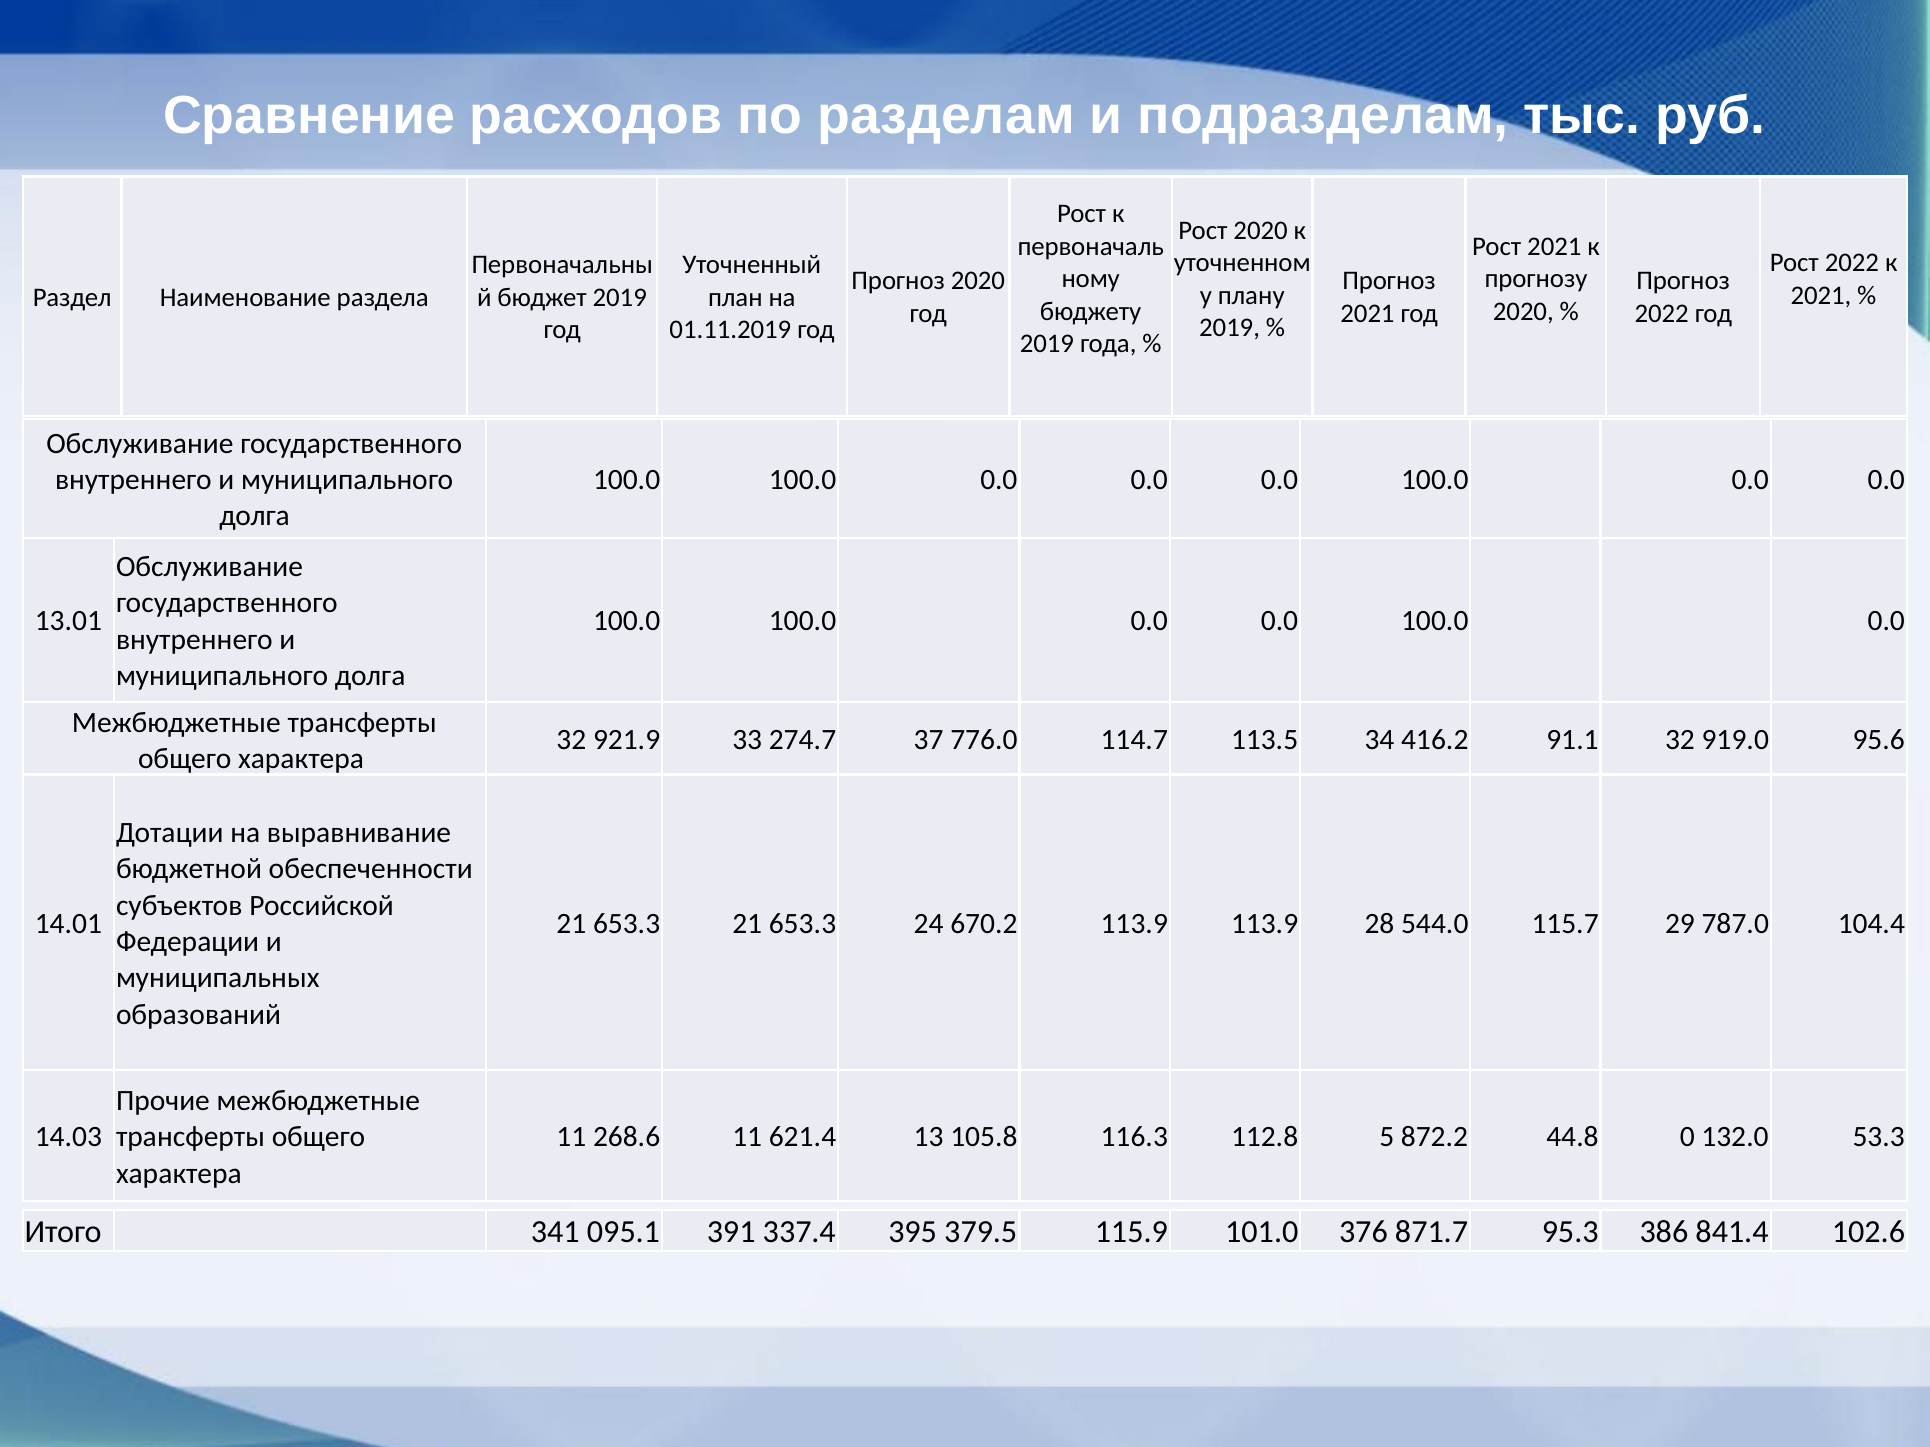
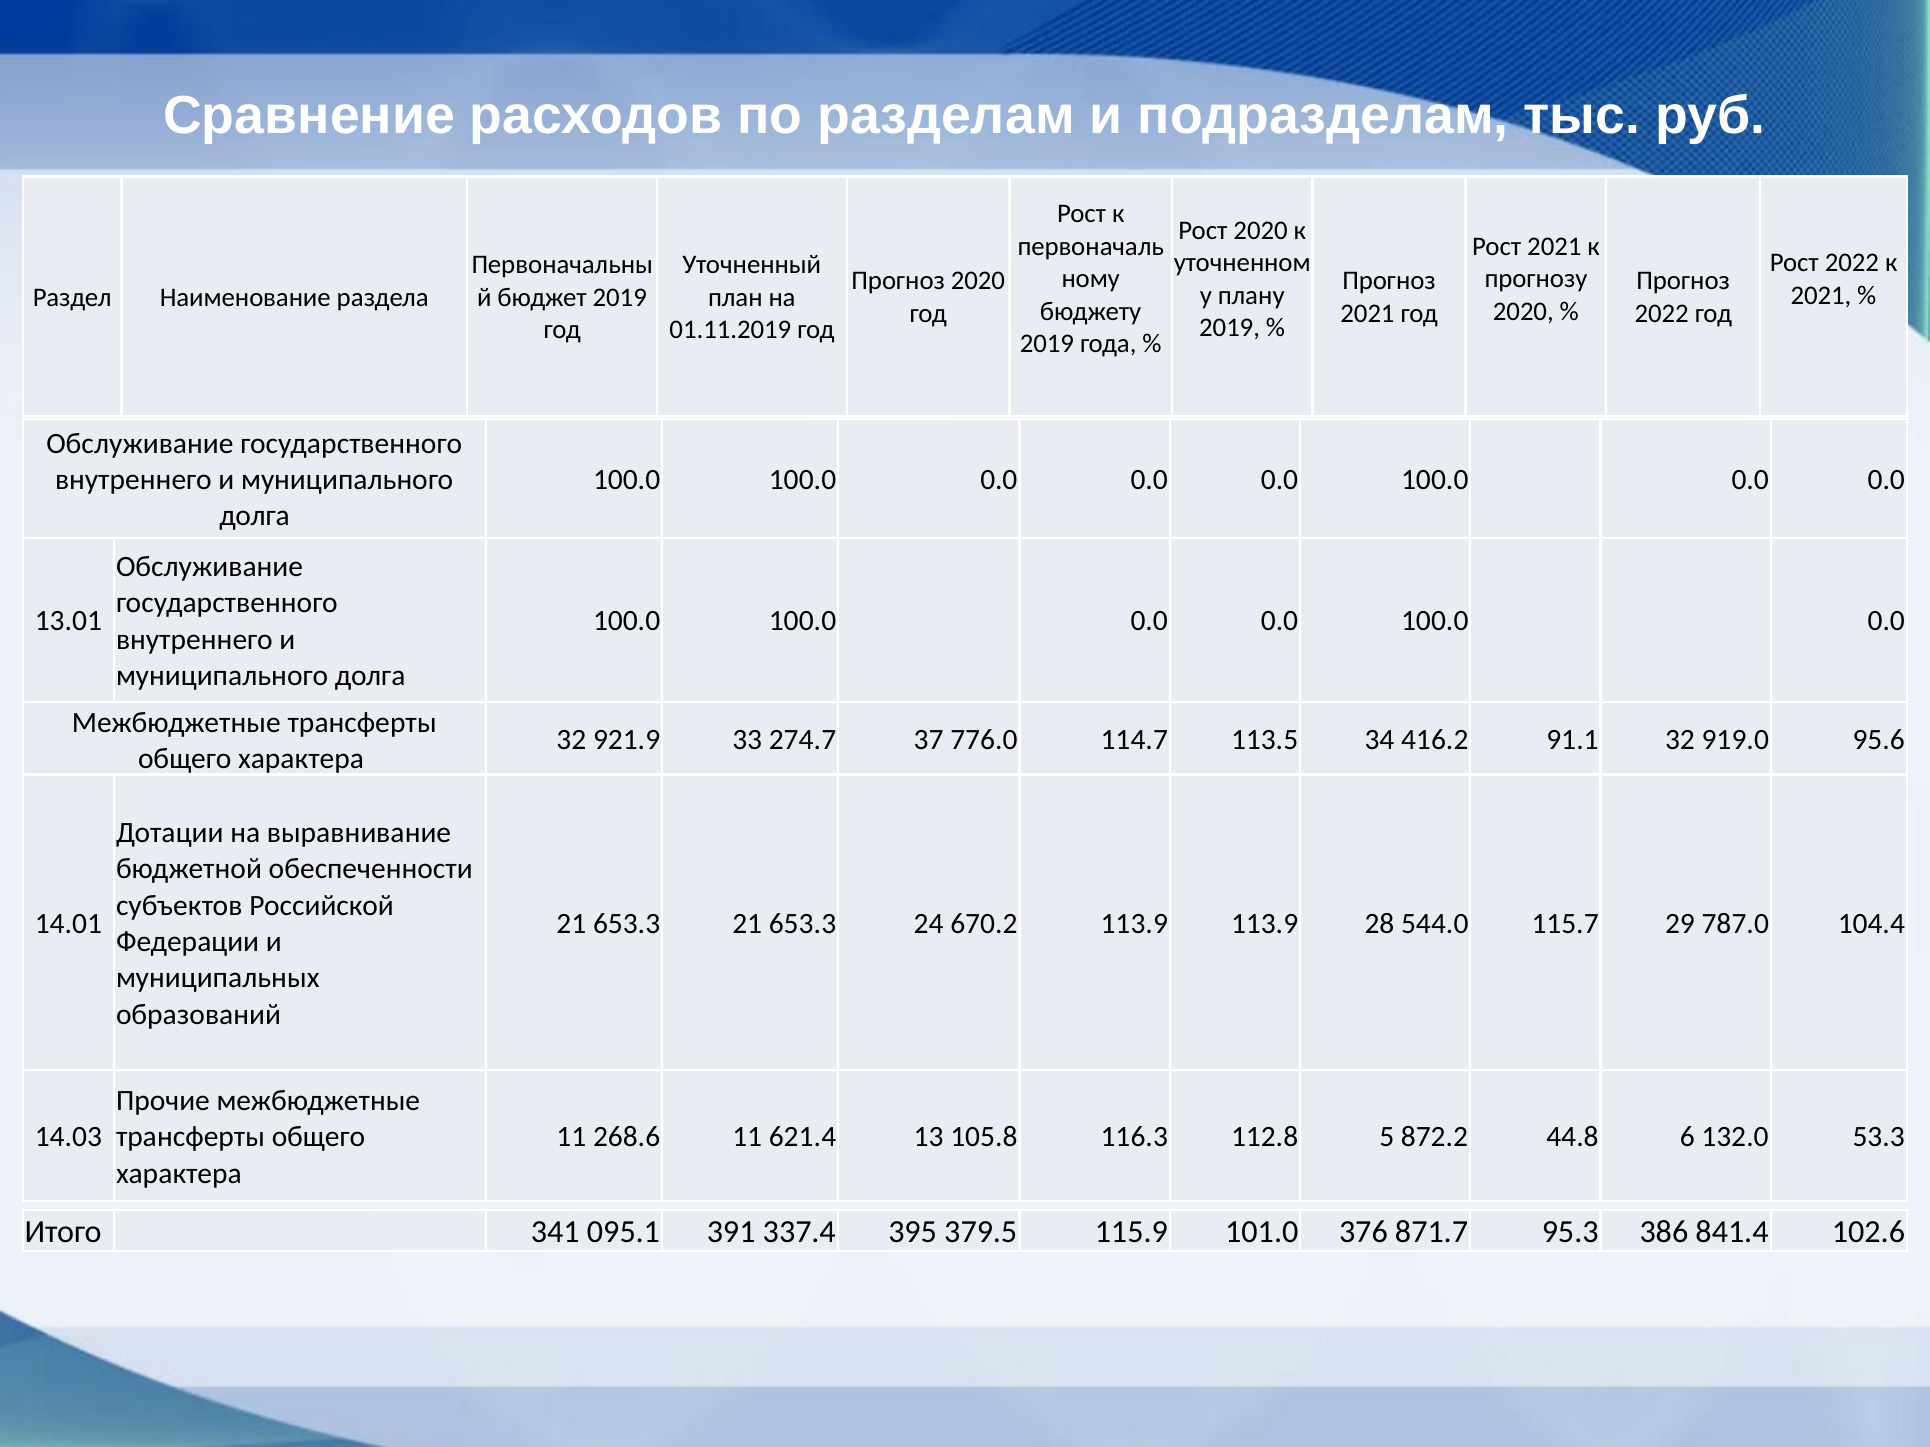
0: 0 -> 6
